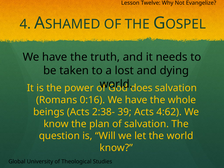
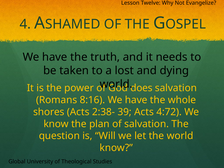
0:16: 0:16 -> 8:16
beings: beings -> shores
4:62: 4:62 -> 4:72
